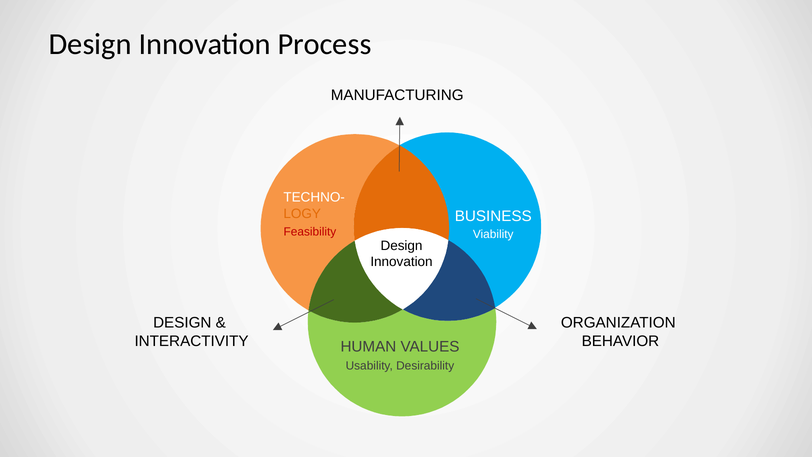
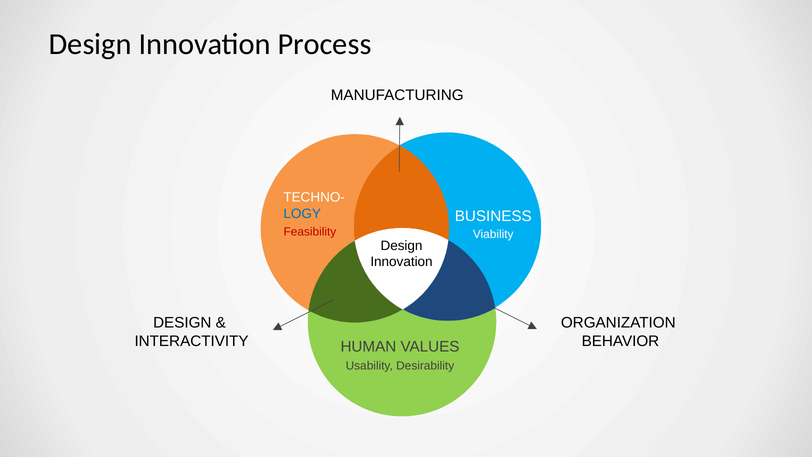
LOGY colour: orange -> blue
